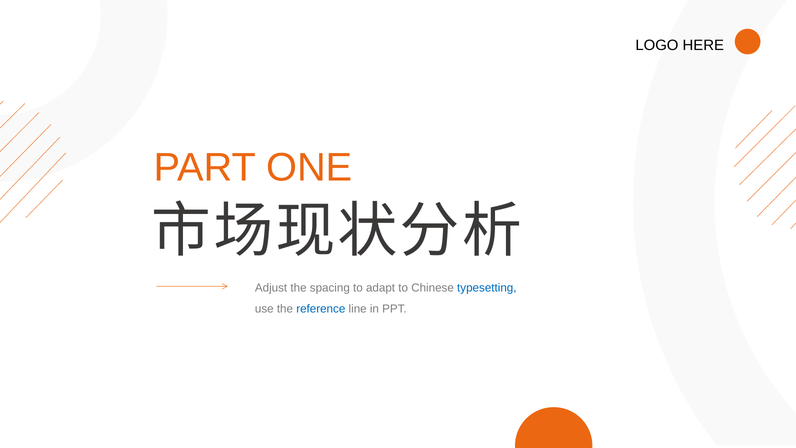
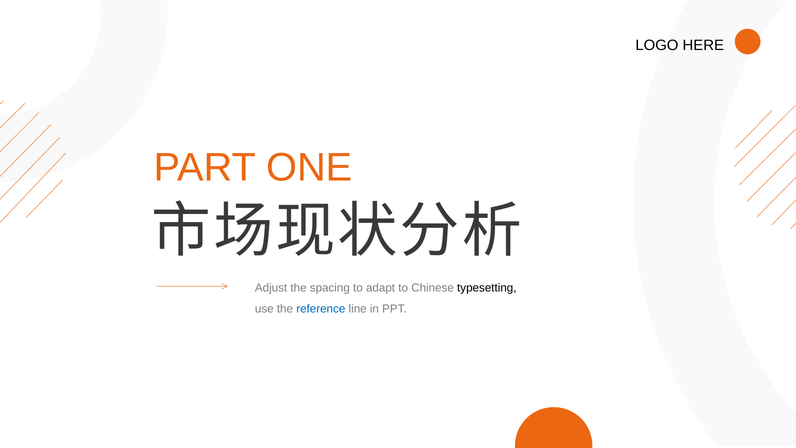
typesetting colour: blue -> black
